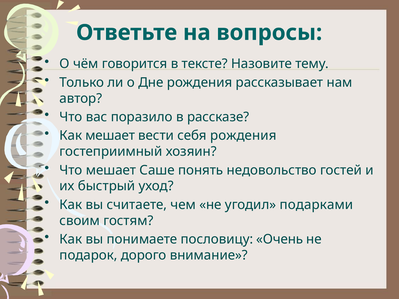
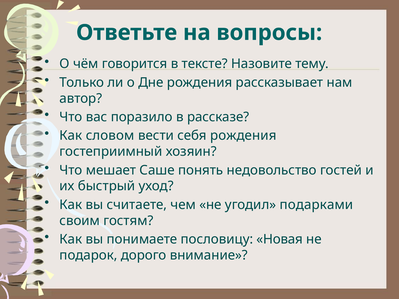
Как мешает: мешает -> словом
Очень: Очень -> Новая
